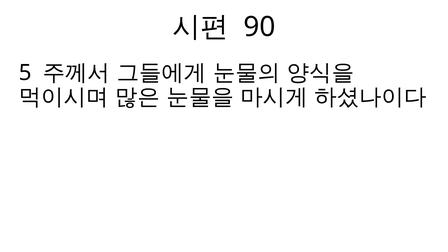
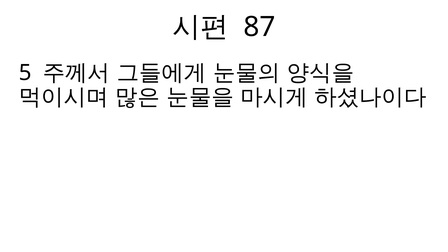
90: 90 -> 87
